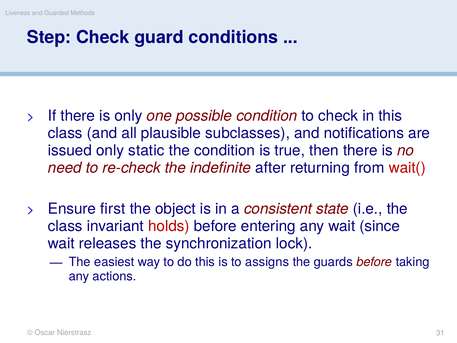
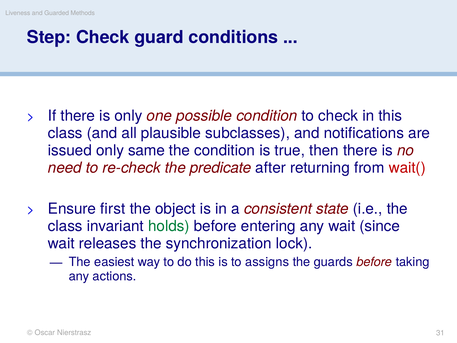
static: static -> same
indefinite: indefinite -> predicate
holds colour: red -> green
